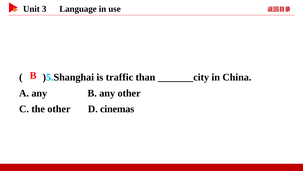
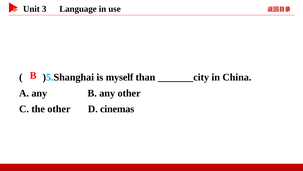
traffic: traffic -> myself
